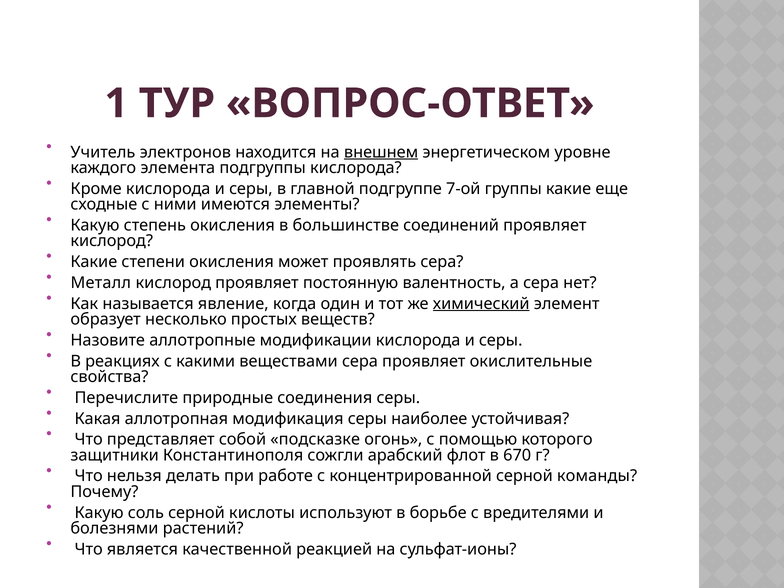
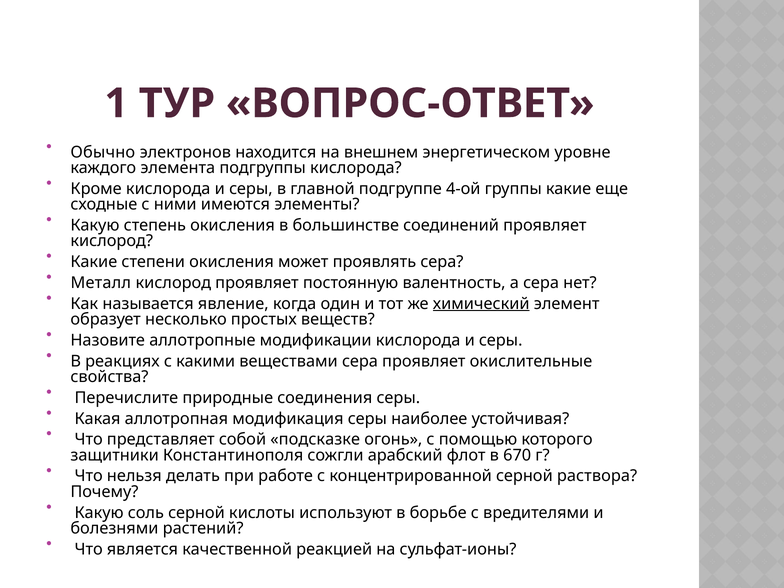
Учитель: Учитель -> Обычно
внешнем underline: present -> none
7-ой: 7-ой -> 4-ой
команды: команды -> раствора
